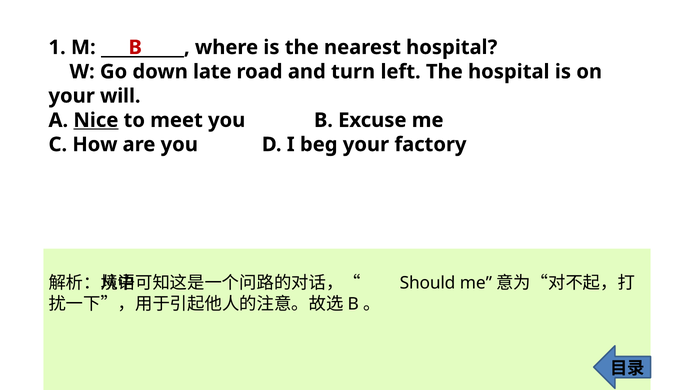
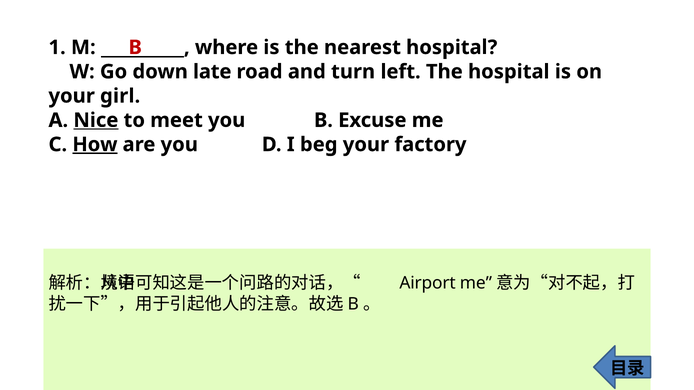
will: will -> girl
How underline: none -> present
Should: Should -> Airport
